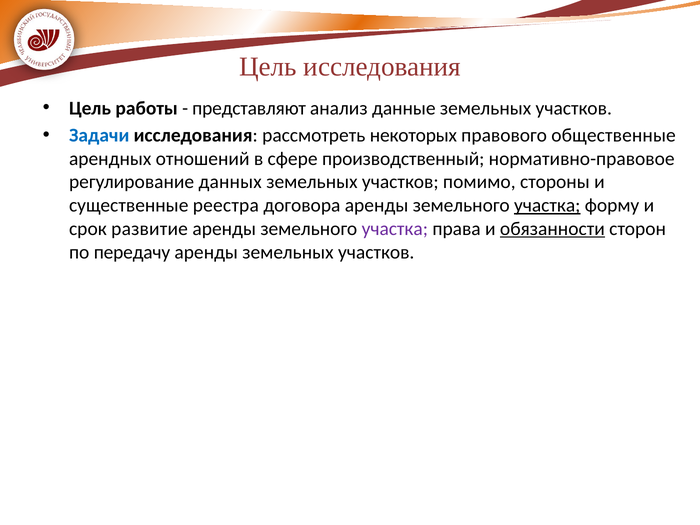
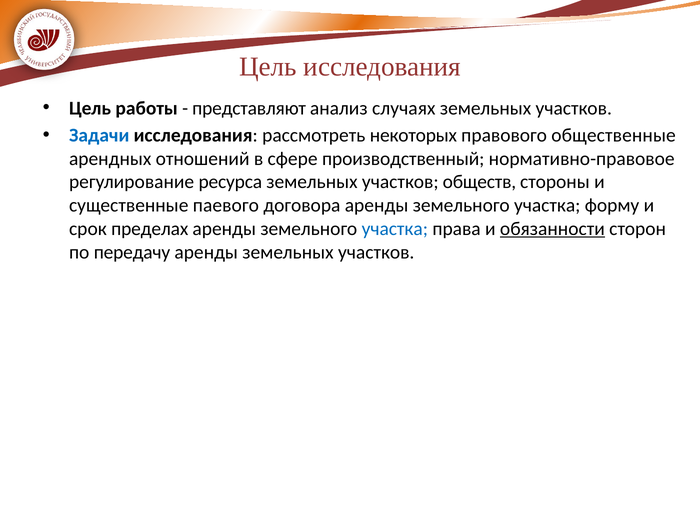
данные: данные -> случаях
данных: данных -> ресурса
помимо: помимо -> обществ
реестра: реестра -> паевого
участка at (547, 205) underline: present -> none
развитие: развитие -> пределах
участка at (395, 229) colour: purple -> blue
